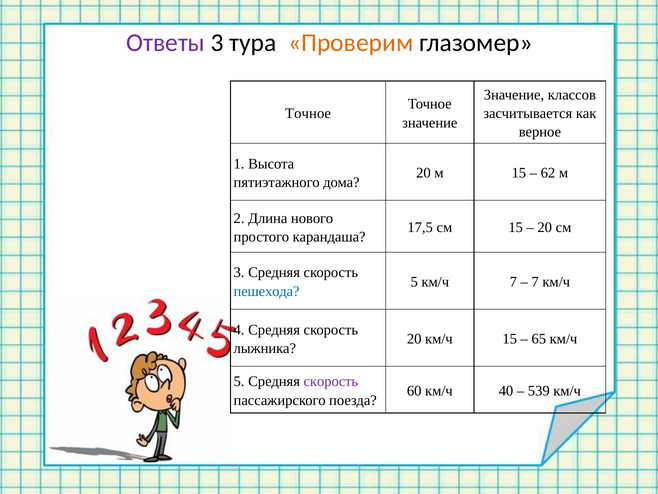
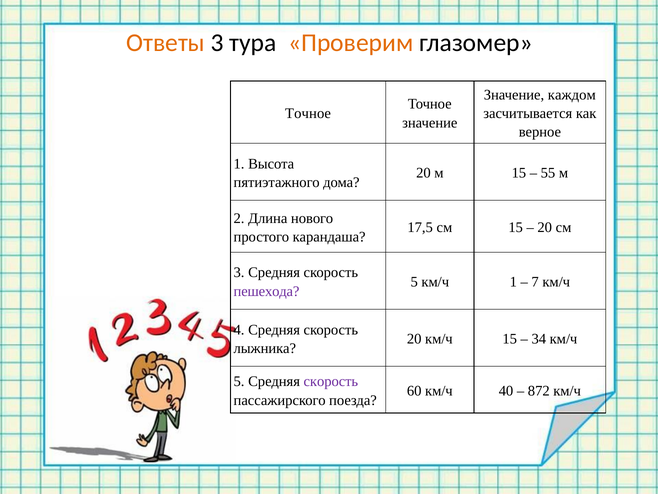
Ответы colour: purple -> orange
классов: классов -> каждом
62: 62 -> 55
км/ч 7: 7 -> 1
пешехода colour: blue -> purple
65: 65 -> 34
539: 539 -> 872
